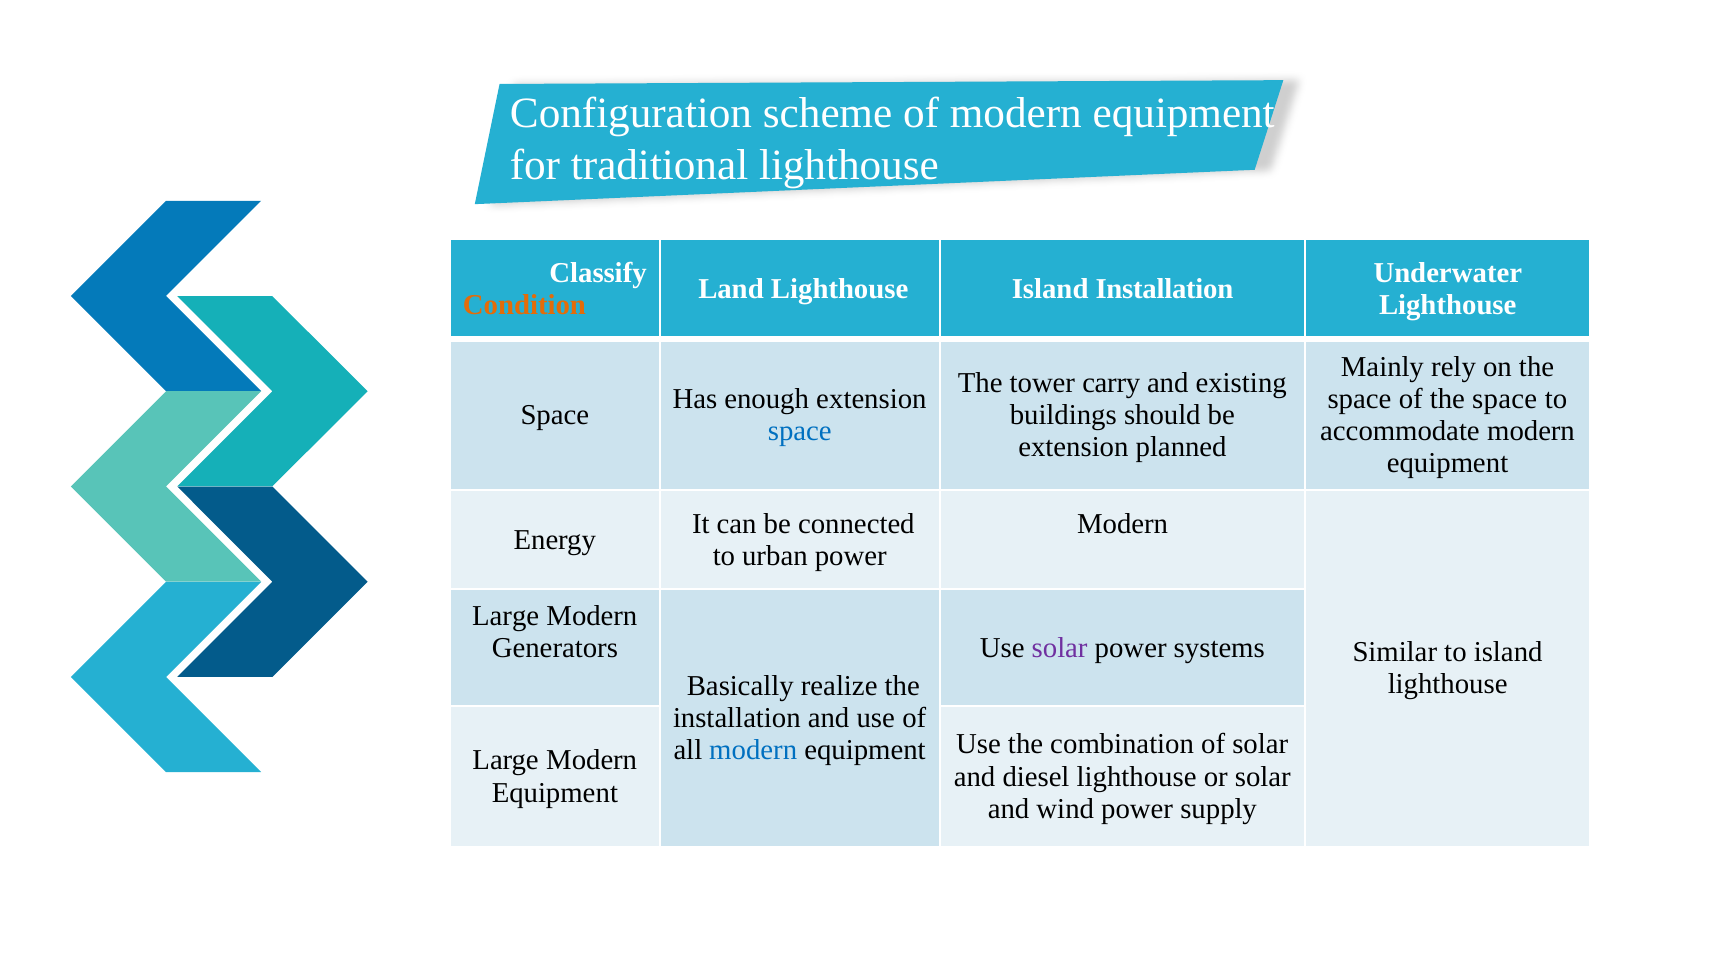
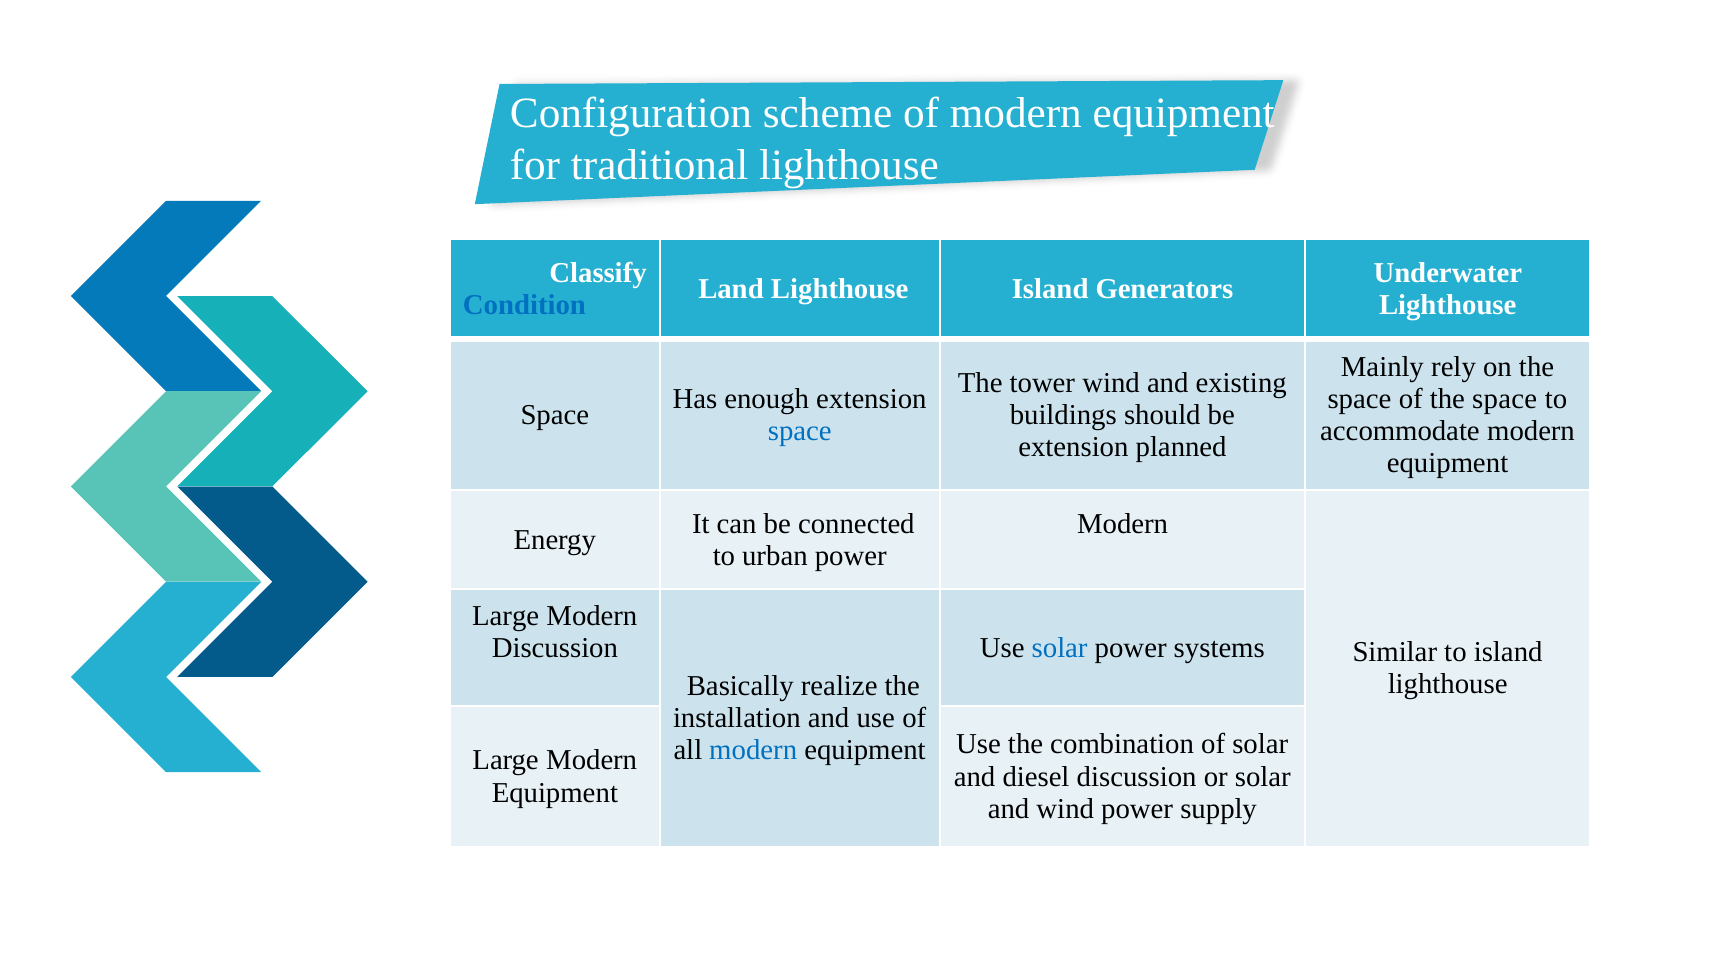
Island Installation: Installation -> Generators
Condition colour: orange -> blue
tower carry: carry -> wind
Generators at (555, 648): Generators -> Discussion
solar at (1060, 648) colour: purple -> blue
diesel lighthouse: lighthouse -> discussion
